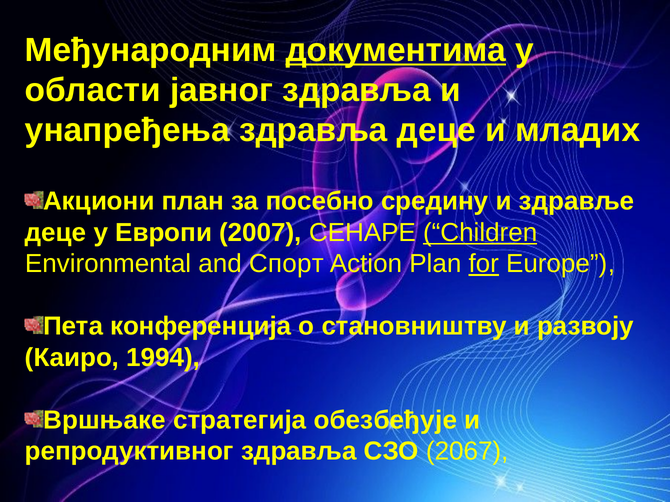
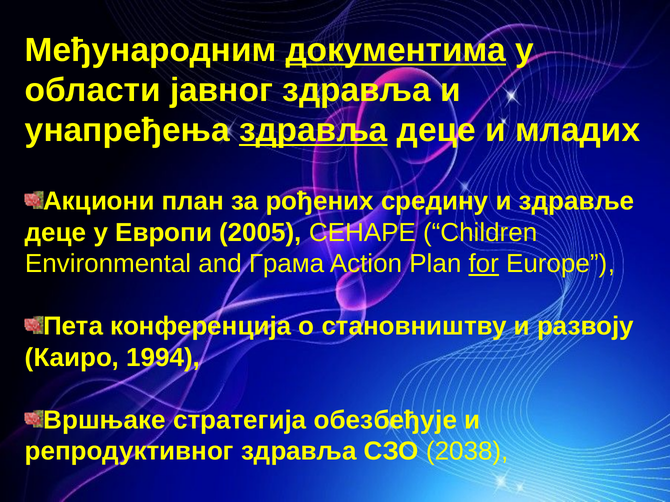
здравља at (313, 131) underline: none -> present
посебно: посебно -> рођених
2007: 2007 -> 2005
Children underline: present -> none
Спорт: Спорт -> Грама
2067: 2067 -> 2038
